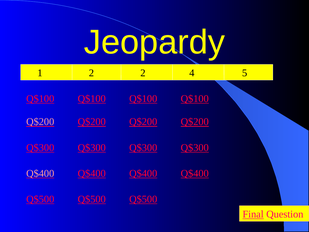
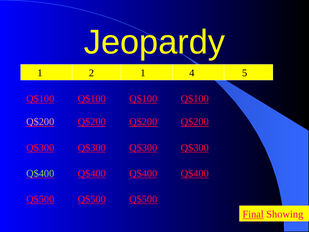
2 2: 2 -> 1
Q$400 at (40, 173) colour: pink -> light green
Question: Question -> Showing
